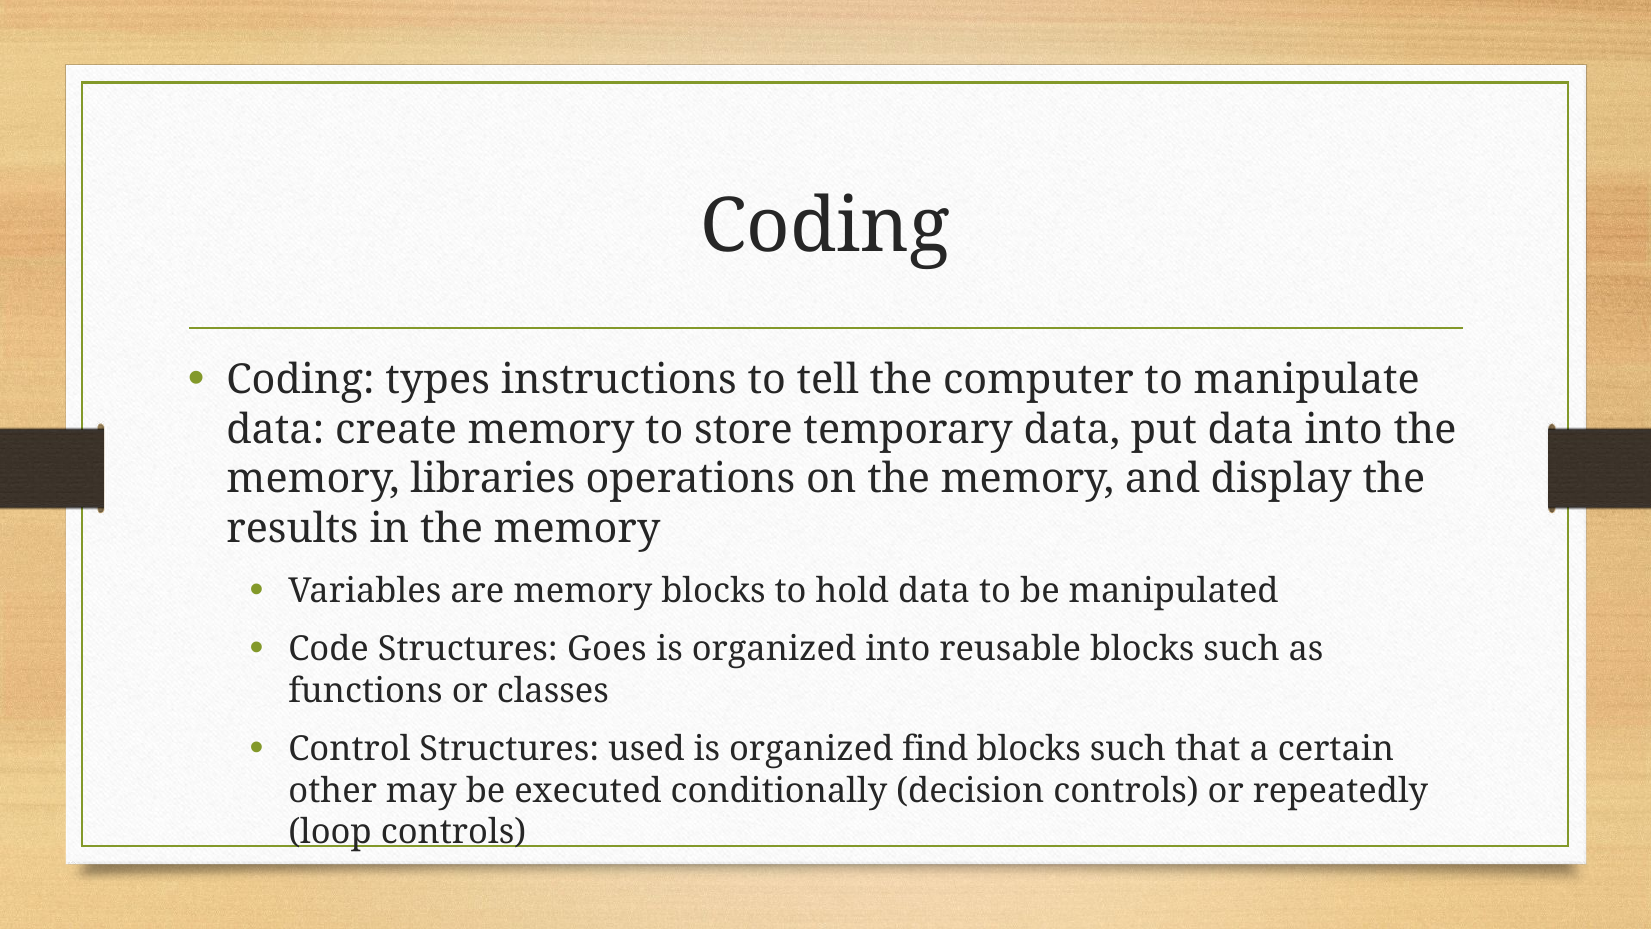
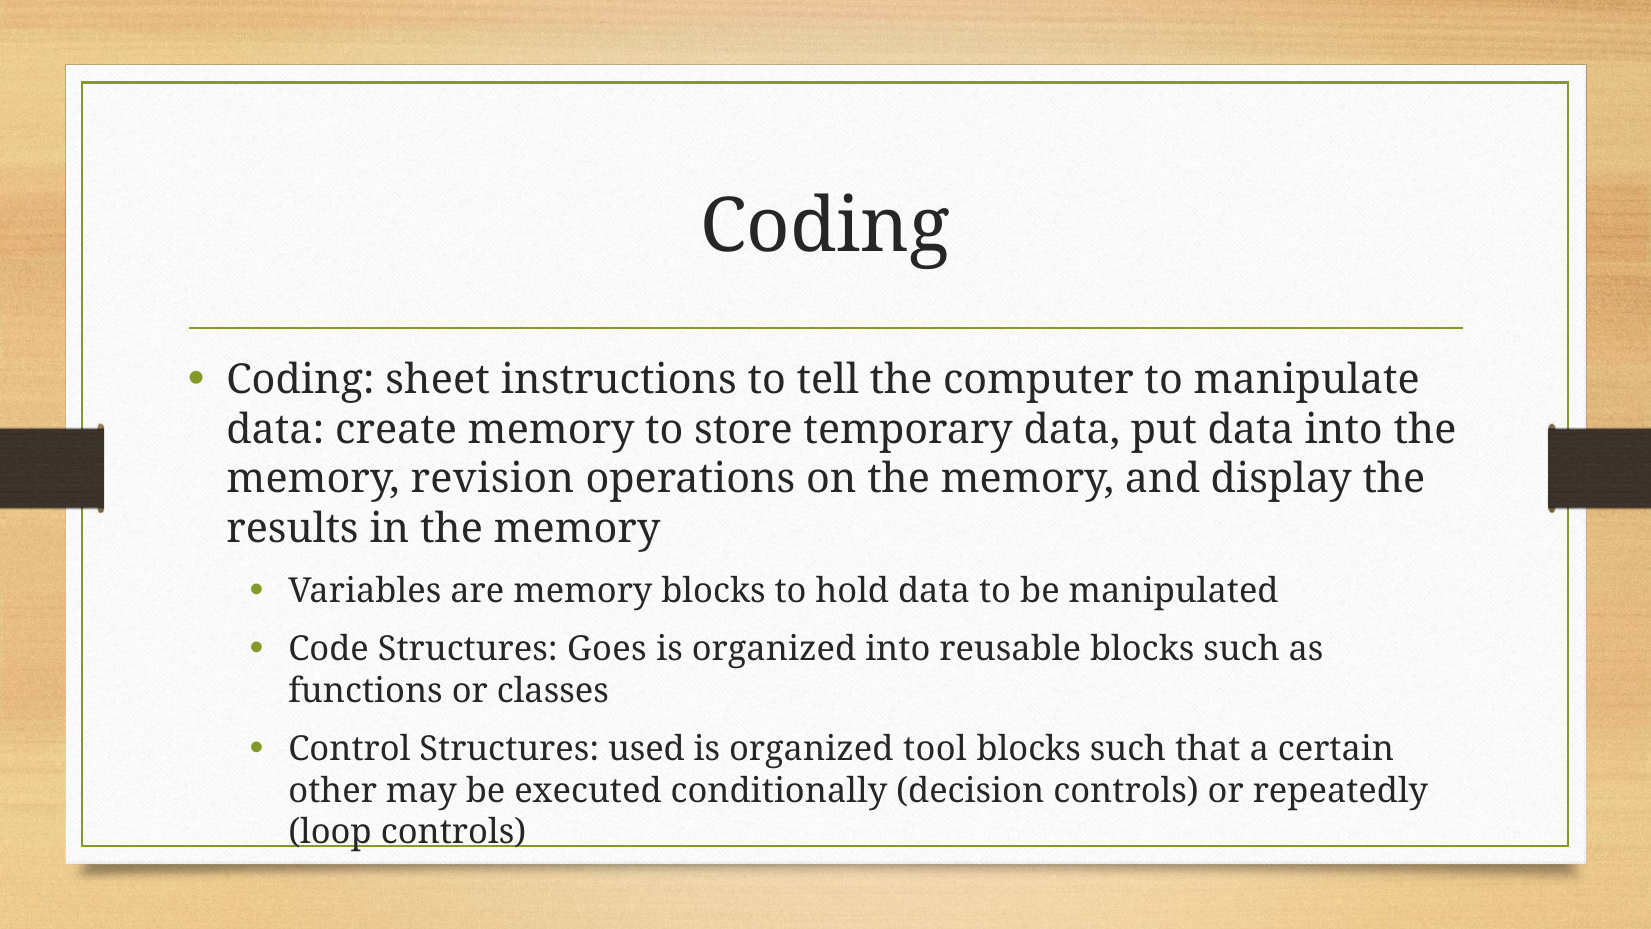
types: types -> sheet
libraries: libraries -> revision
find: find -> tool
